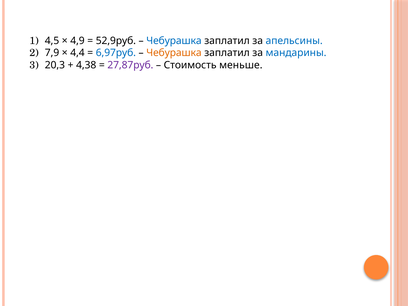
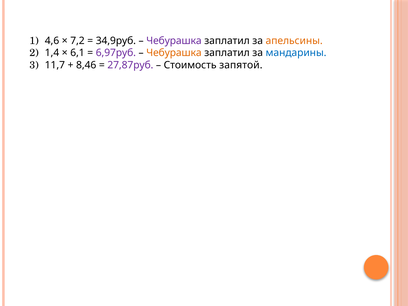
4,5: 4,5 -> 4,6
4,9: 4,9 -> 7,2
52,9руб: 52,9руб -> 34,9руб
Чебурашка at (174, 41) colour: blue -> purple
апельсины colour: blue -> orange
7,9: 7,9 -> 1,4
4,4: 4,4 -> 6,1
6,97руб colour: blue -> purple
20,3: 20,3 -> 11,7
4,38: 4,38 -> 8,46
меньше: меньше -> запятой
